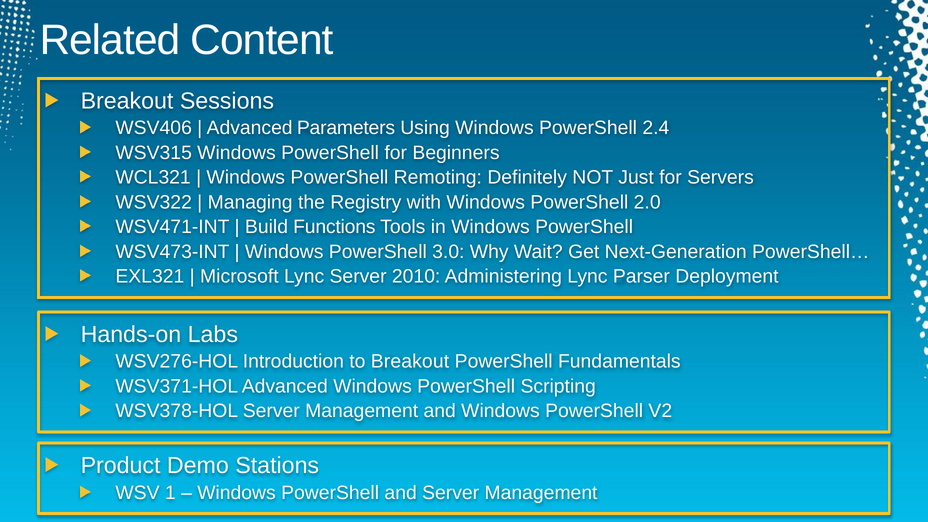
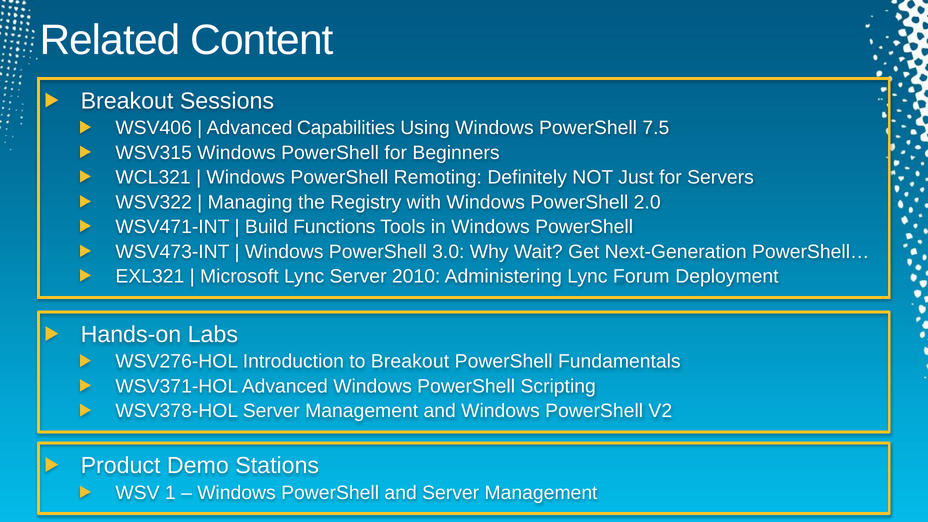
Parameters: Parameters -> Capabilities
2.4: 2.4 -> 7.5
Parser: Parser -> Forum
